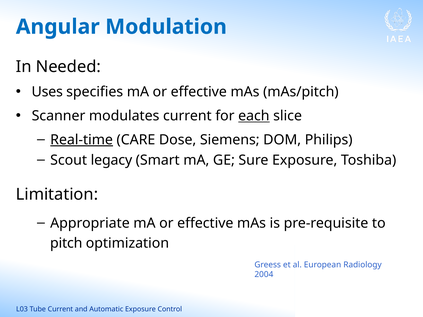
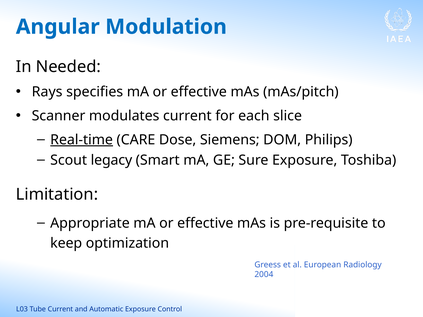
Uses: Uses -> Rays
each underline: present -> none
pitch: pitch -> keep
